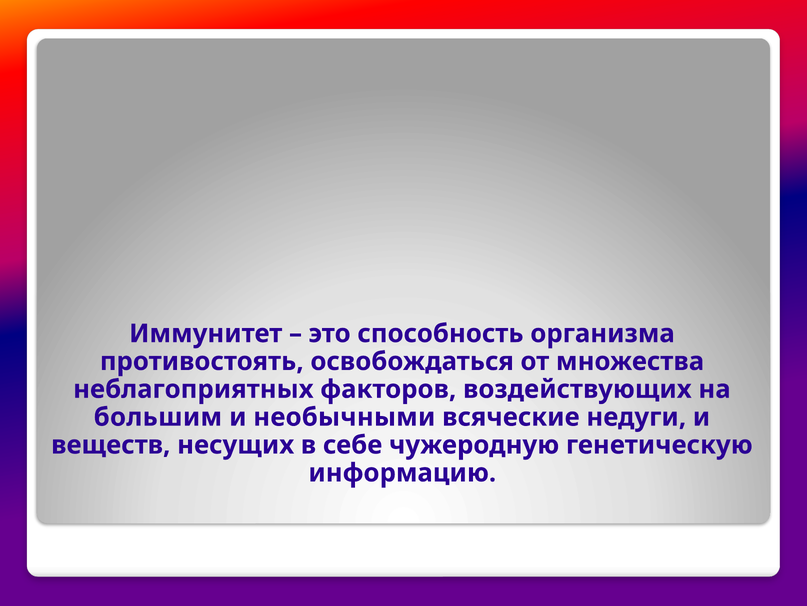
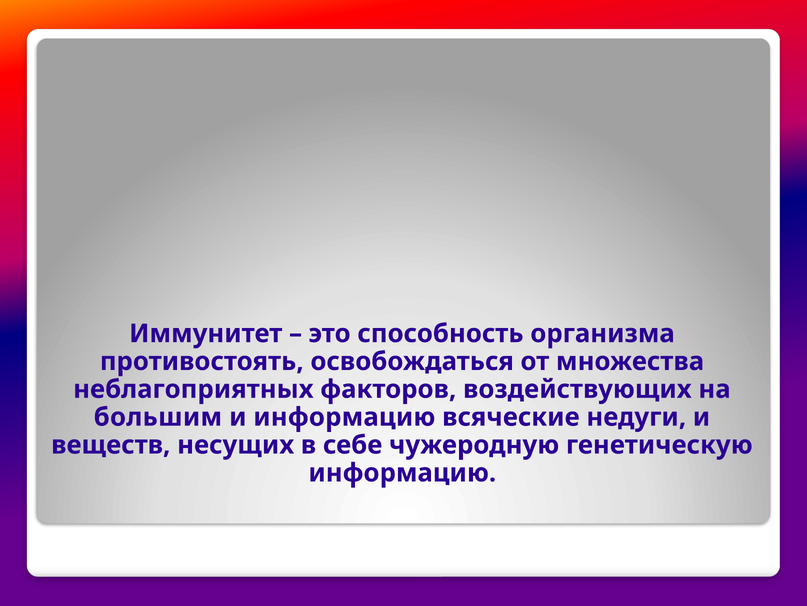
и необычными: необычными -> информацию
